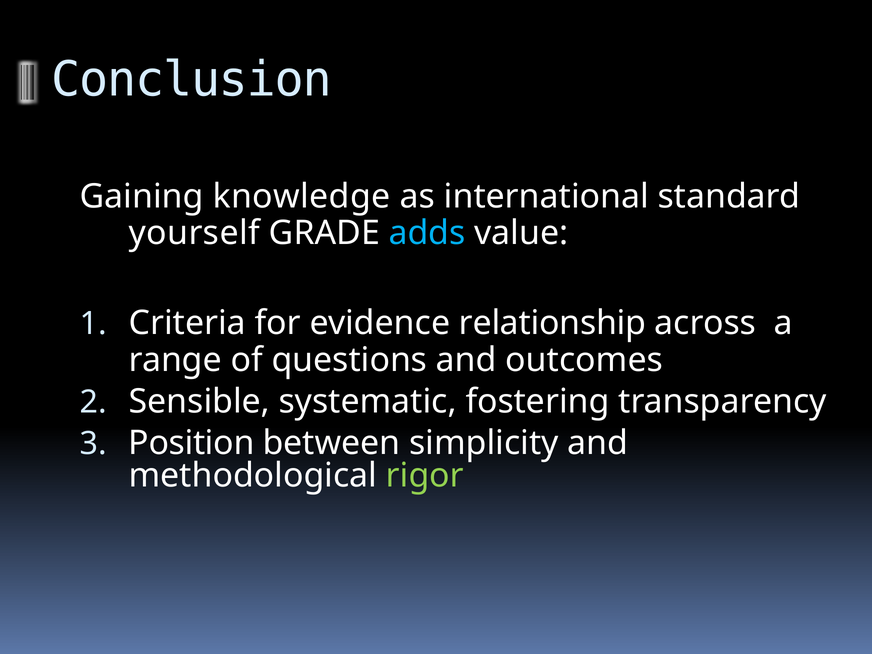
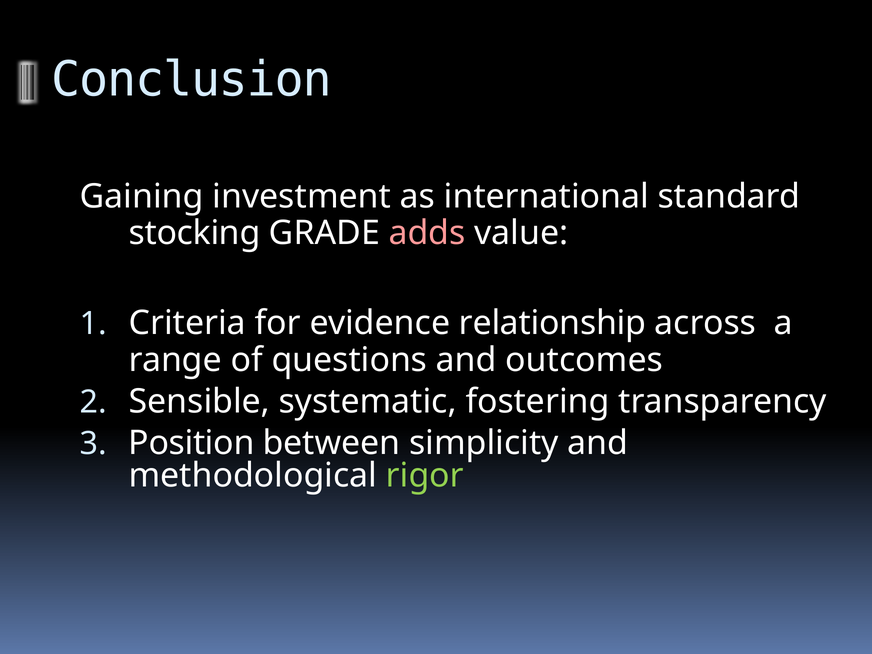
knowledge: knowledge -> investment
yourself: yourself -> stocking
adds colour: light blue -> pink
